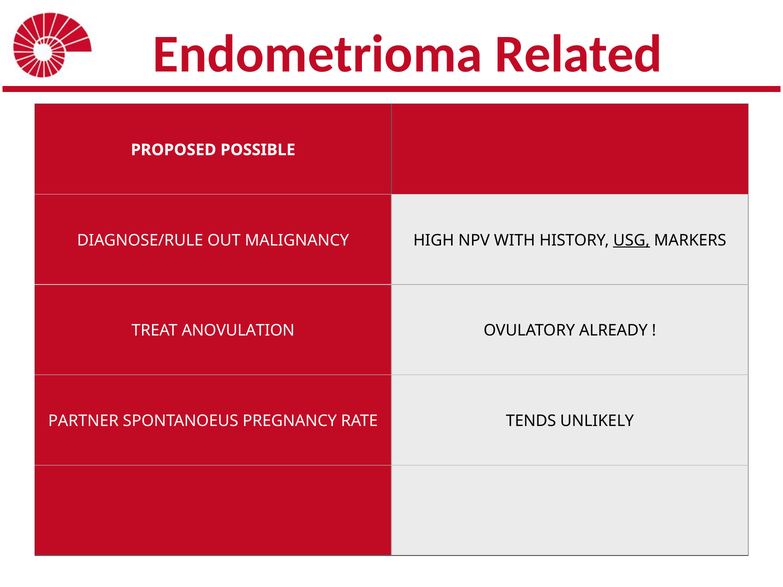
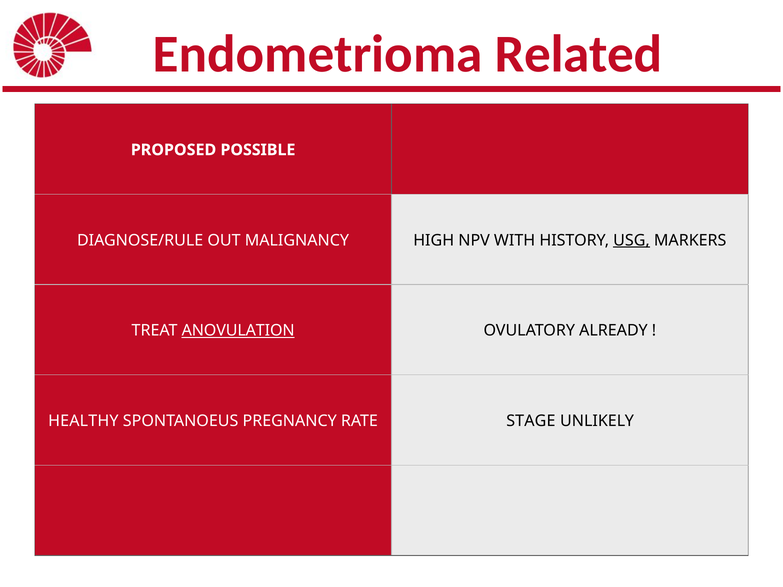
ANOVULATION underline: none -> present
PARTNER: PARTNER -> HEALTHY
TENDS: TENDS -> STAGE
